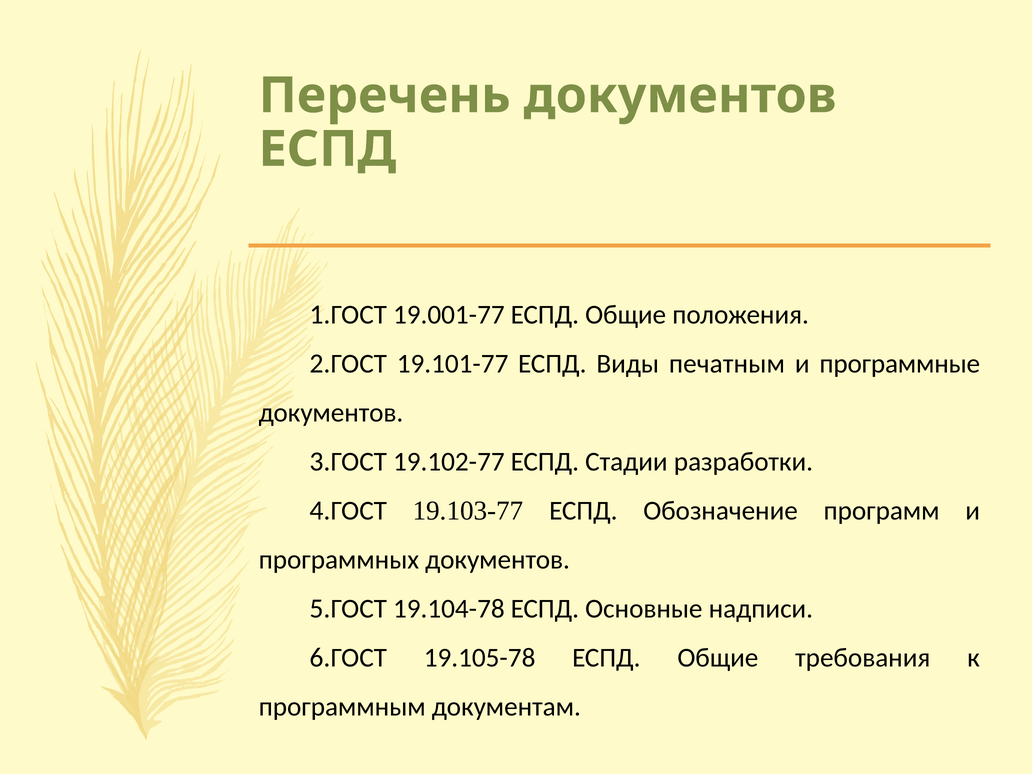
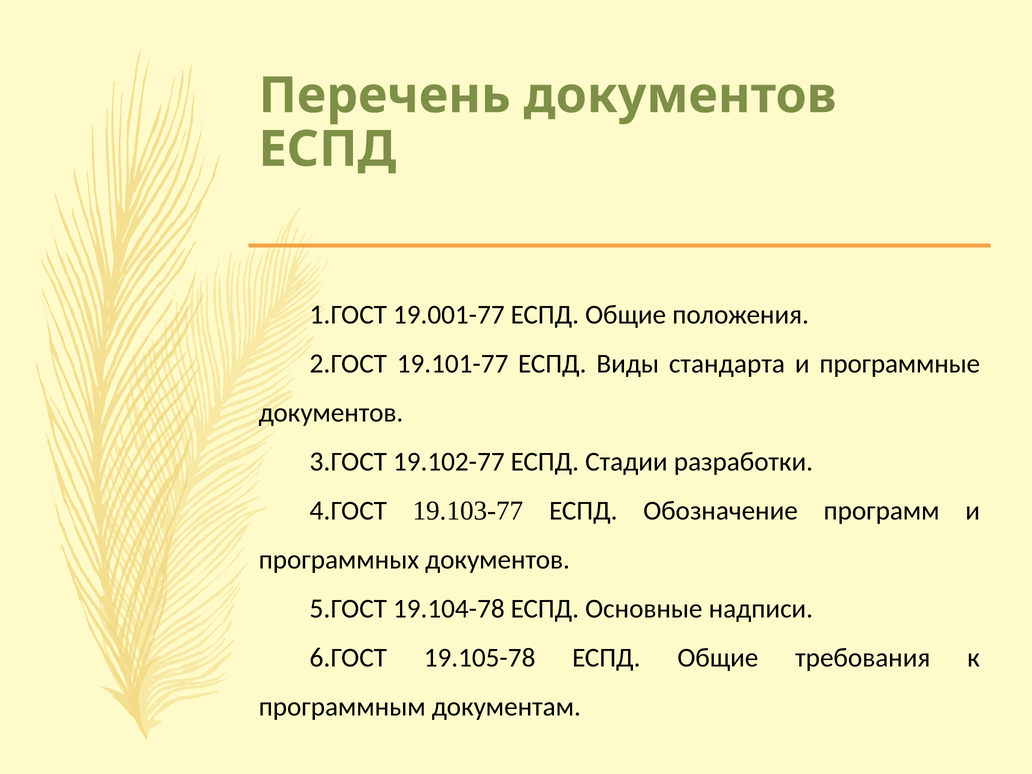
печатным: печатным -> стандарта
